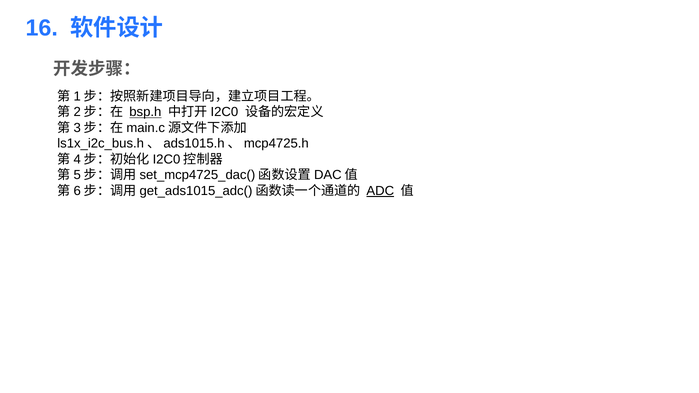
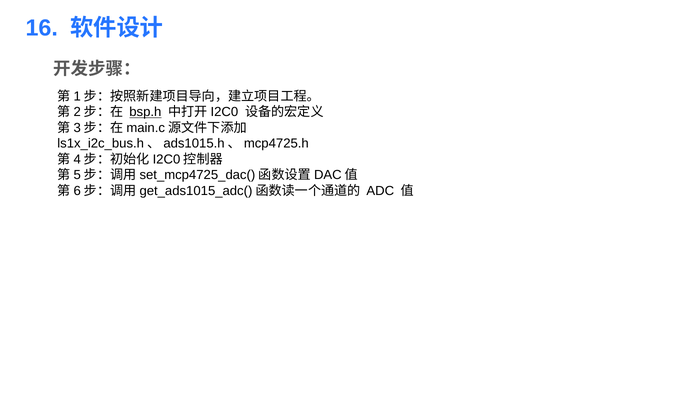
ADC underline: present -> none
